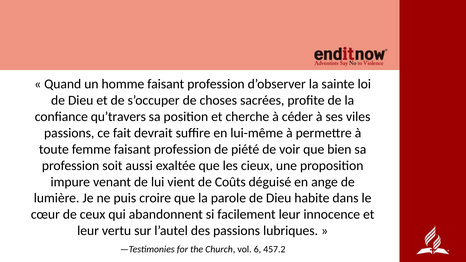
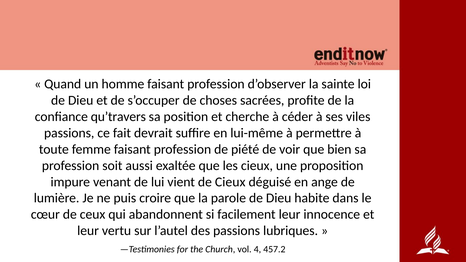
de Coûts: Coûts -> Cieux
6: 6 -> 4
